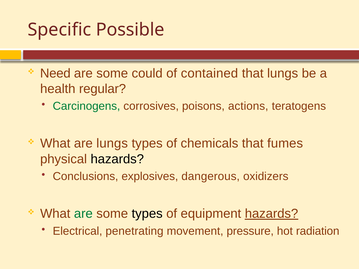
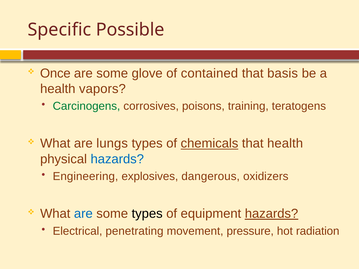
Need: Need -> Once
could: could -> glove
that lungs: lungs -> basis
regular: regular -> vapors
actions: actions -> training
chemicals underline: none -> present
that fumes: fumes -> health
hazards at (117, 159) colour: black -> blue
Conclusions: Conclusions -> Engineering
are at (83, 214) colour: green -> blue
